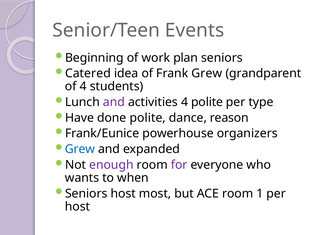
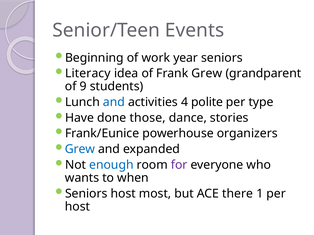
plan: plan -> year
Catered: Catered -> Literacy
of 4: 4 -> 9
and at (114, 102) colour: purple -> blue
done polite: polite -> those
reason: reason -> stories
enough colour: purple -> blue
ACE room: room -> there
